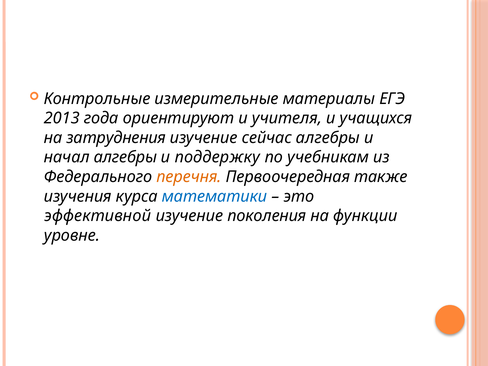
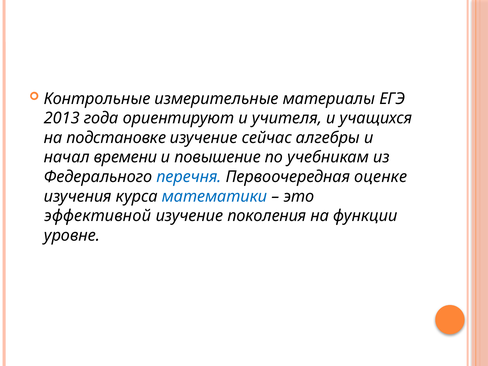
затруднения: затруднения -> подстановке
начал алгебры: алгебры -> времени
поддержку: поддержку -> повышение
перечня colour: orange -> blue
также: также -> оценке
